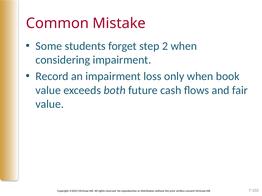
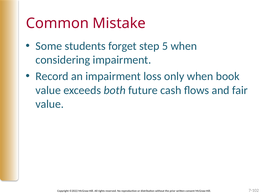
2: 2 -> 5
